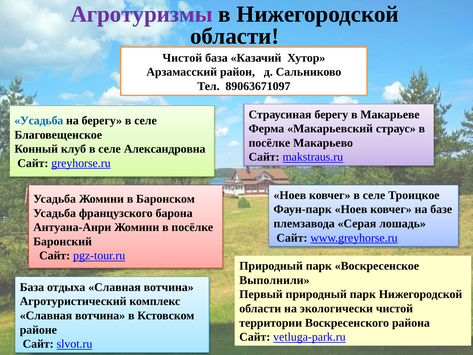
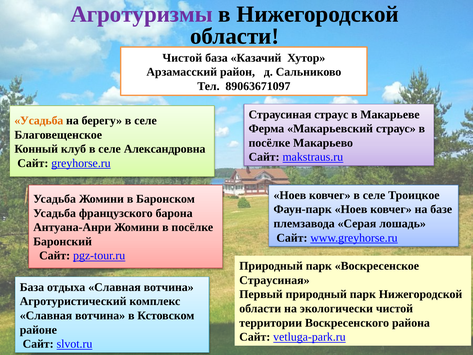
Страусиная берегу: берегу -> страус
Усадьба at (39, 121) colour: blue -> orange
Выполнили at (274, 280): Выполнили -> Страусиная
